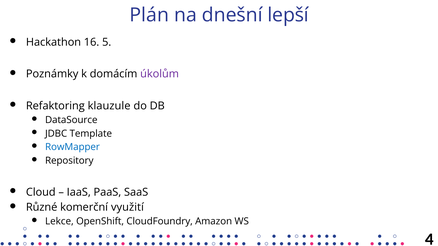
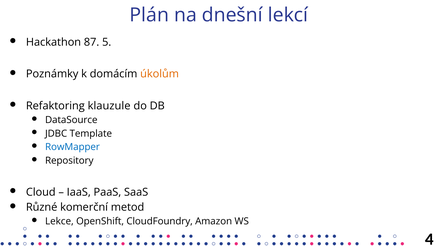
lepší: lepší -> lekcí
16: 16 -> 87
úkolům colour: purple -> orange
využití: využití -> metod
